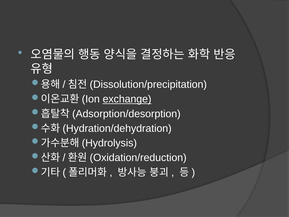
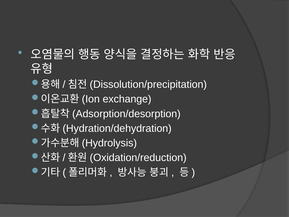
exchange underline: present -> none
